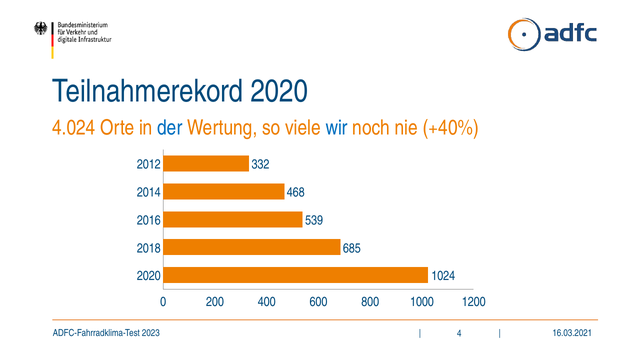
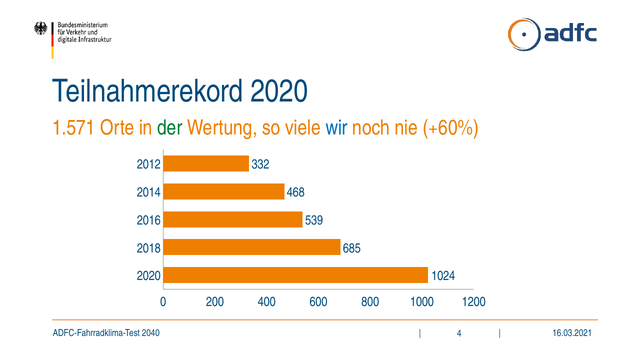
4.024: 4.024 -> 1.571
der colour: blue -> green
+40%: +40% -> +60%
2023: 2023 -> 2040
